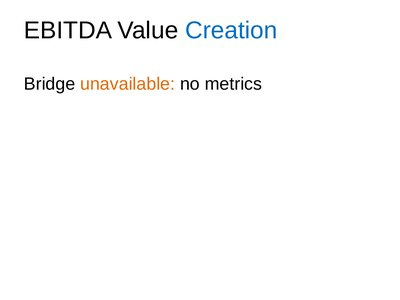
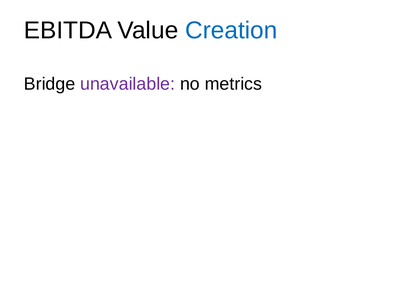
unavailable colour: orange -> purple
